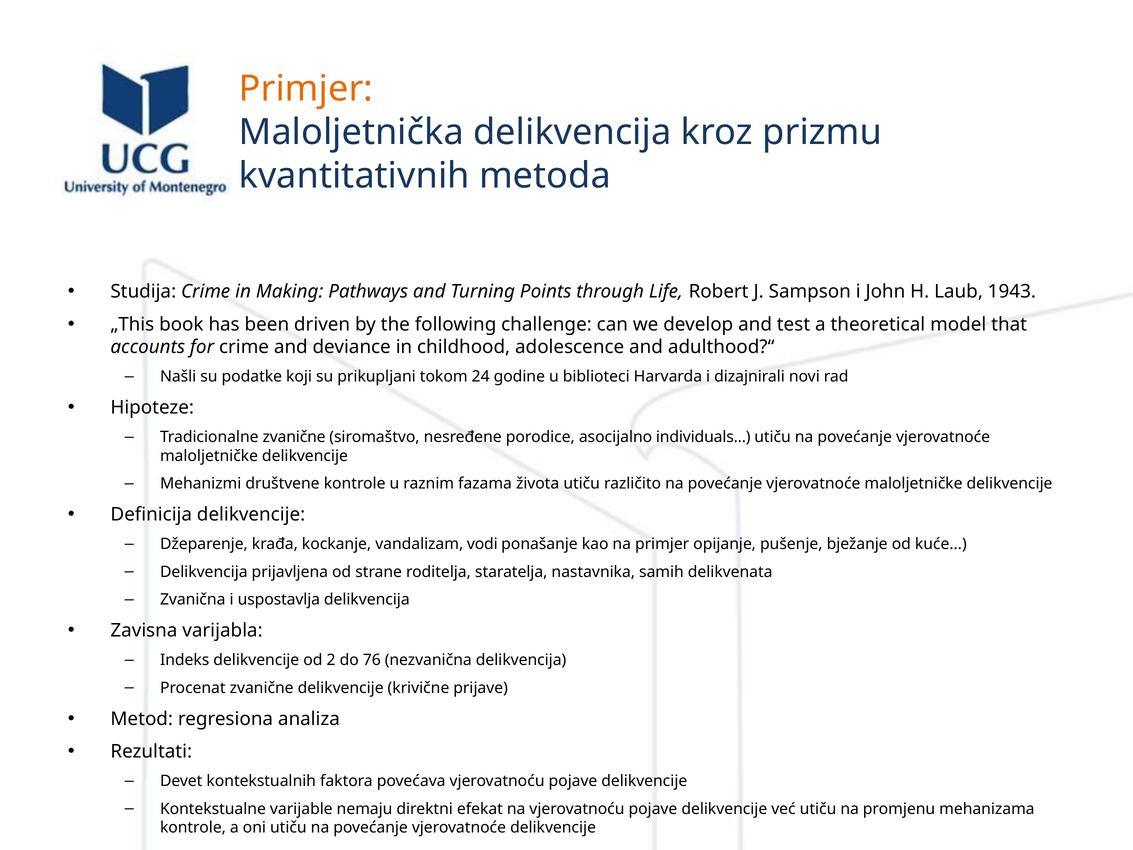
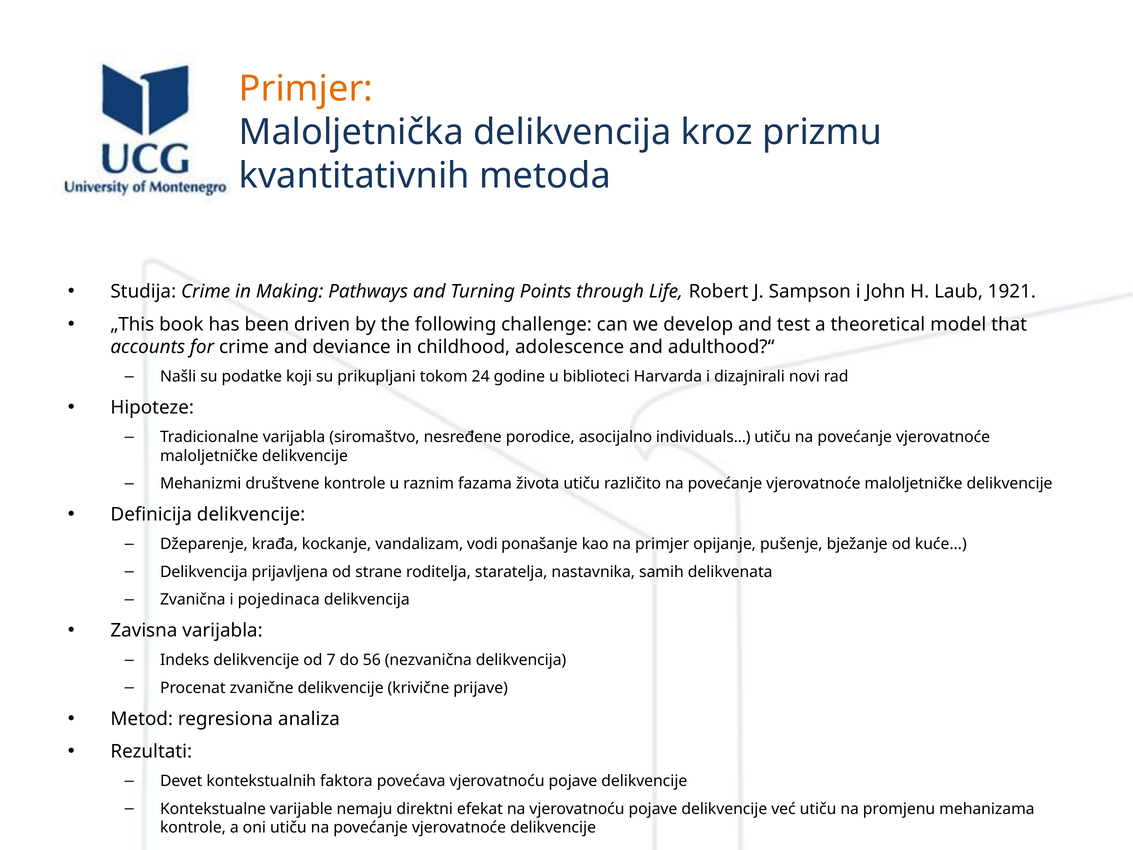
1943: 1943 -> 1921
Tradicionalne zvanične: zvanične -> varijabla
uspostavlja: uspostavlja -> pojedinaca
2: 2 -> 7
76: 76 -> 56
